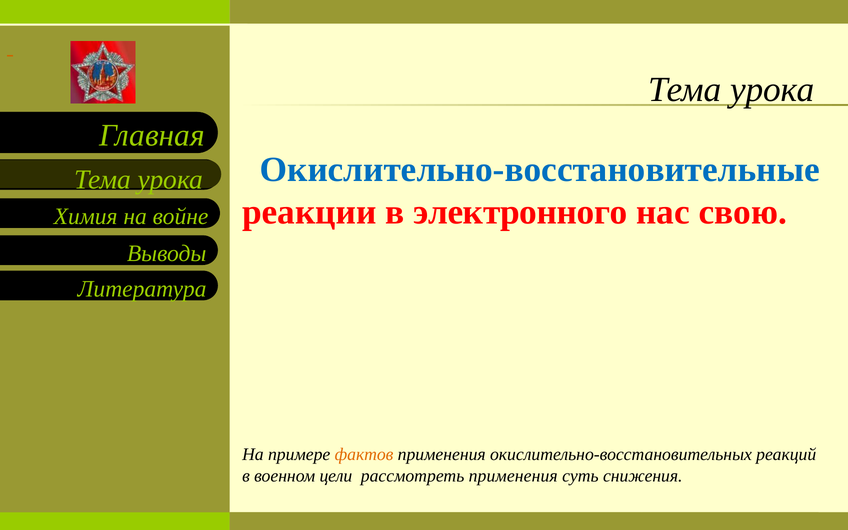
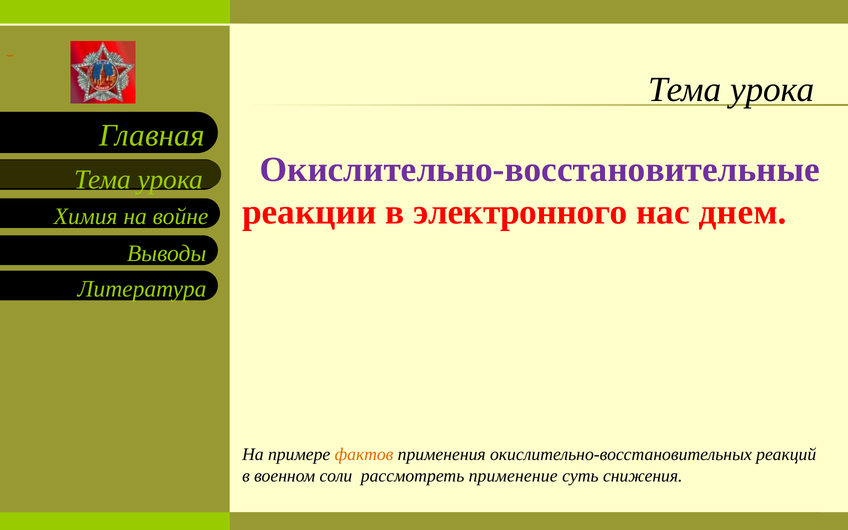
Окислительно-восстановительные colour: blue -> purple
свою: свою -> днем
цели: цели -> соли
рассмотреть применения: применения -> применение
